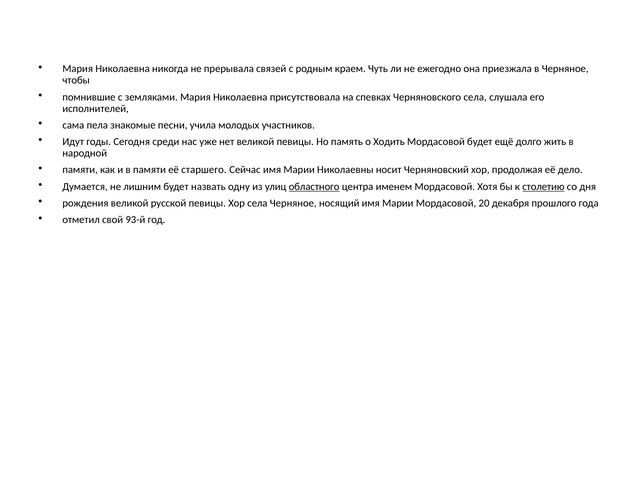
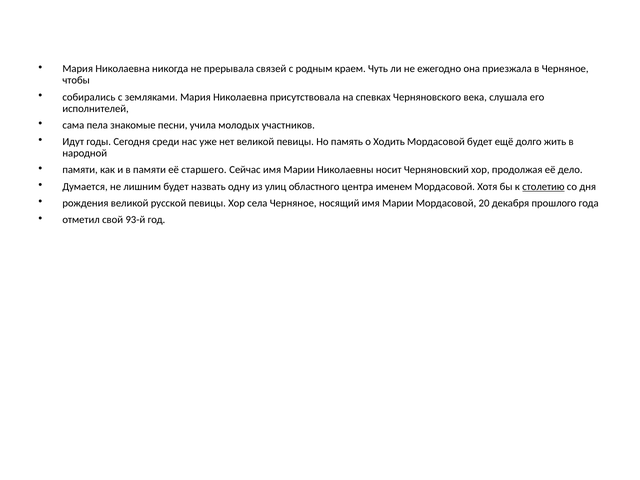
помнившие: помнившие -> собирались
Черняновского села: села -> века
областного underline: present -> none
